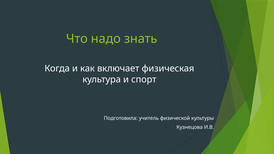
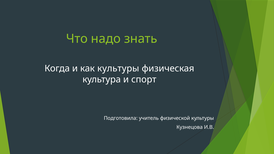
как включает: включает -> культуры
